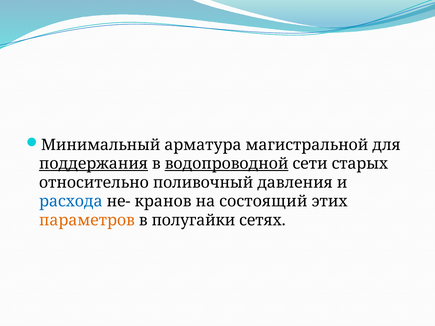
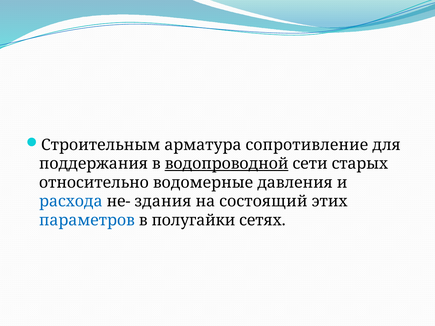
Минимальный: Минимальный -> Строительным
магистральной: магистральной -> сопротивление
поддержания underline: present -> none
поливочный: поливочный -> водомерные
кранов: кранов -> здания
параметров colour: orange -> blue
